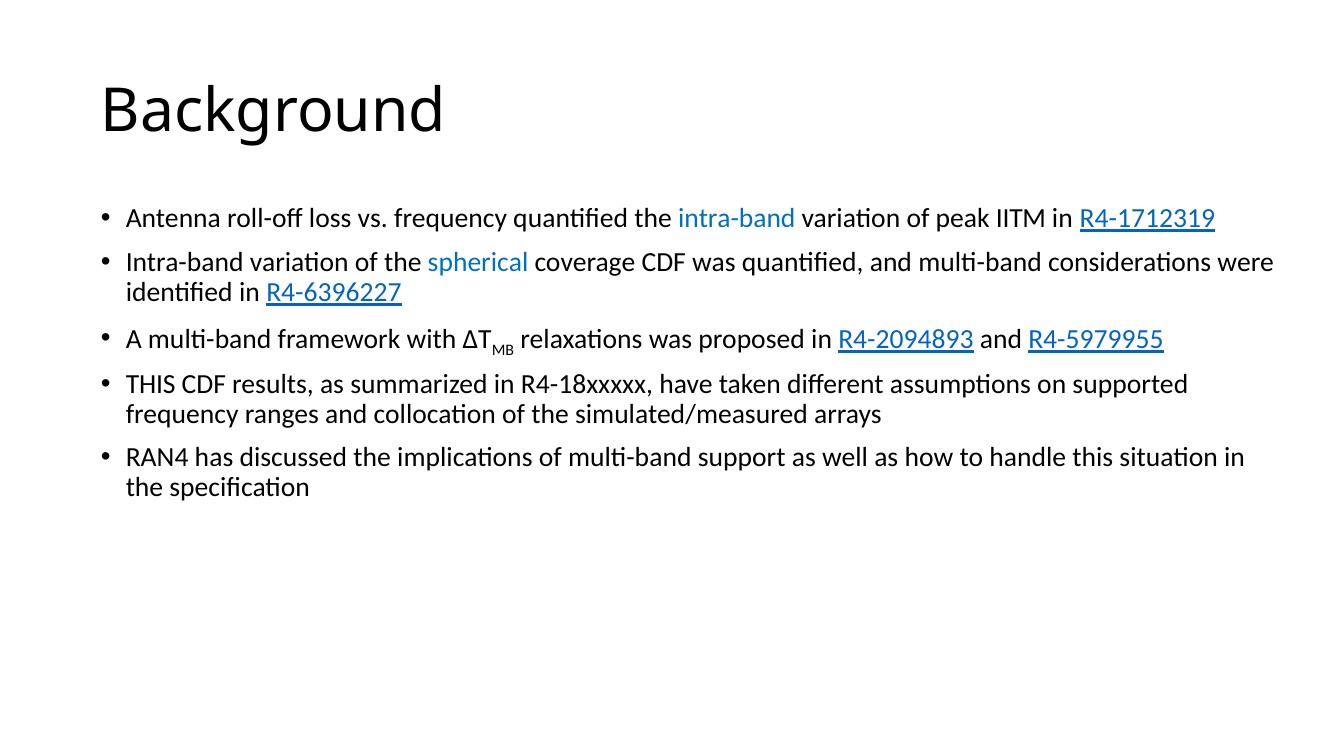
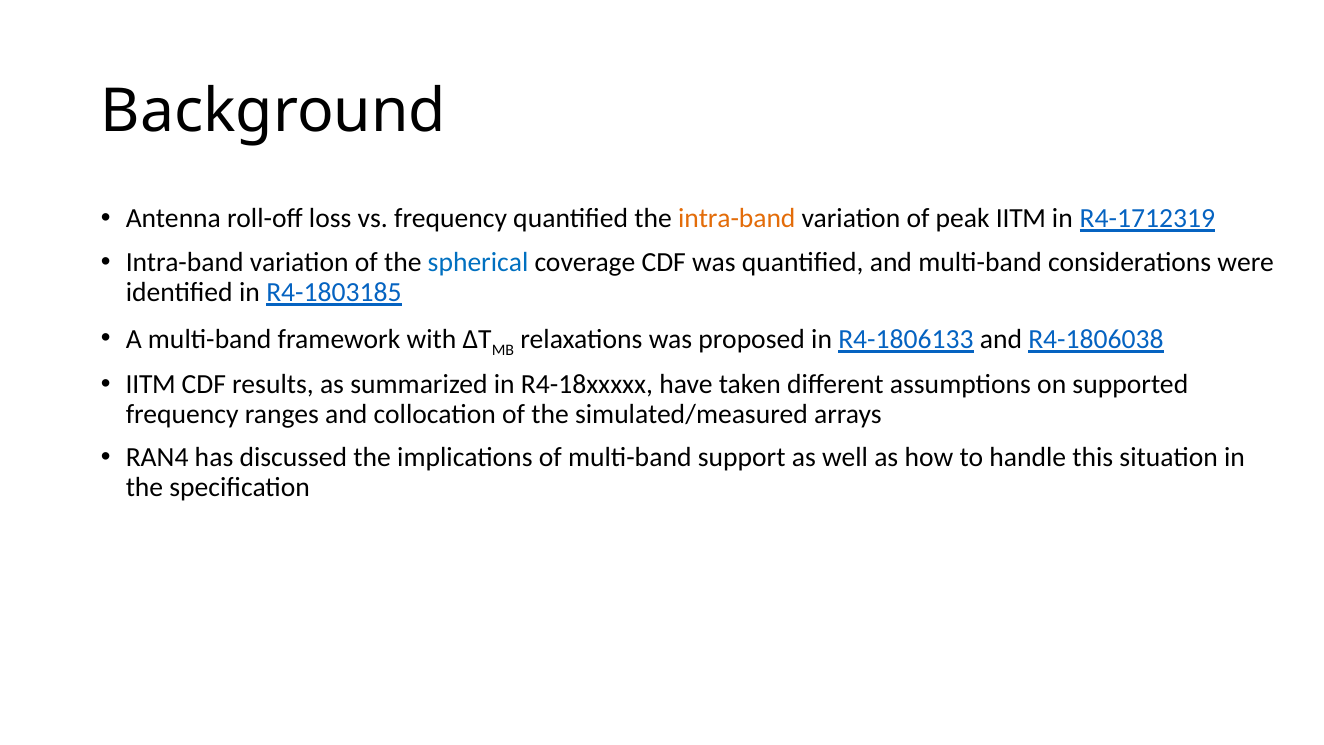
intra-band at (737, 218) colour: blue -> orange
R4-6396227: R4-6396227 -> R4-1803185
R4-2094893: R4-2094893 -> R4-1806133
R4-5979955: R4-5979955 -> R4-1806038
THIS at (151, 384): THIS -> IITM
